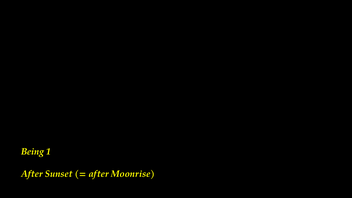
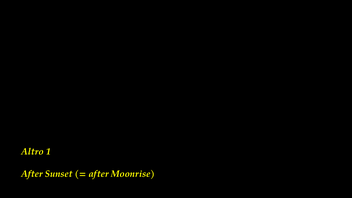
Being: Being -> Altro
